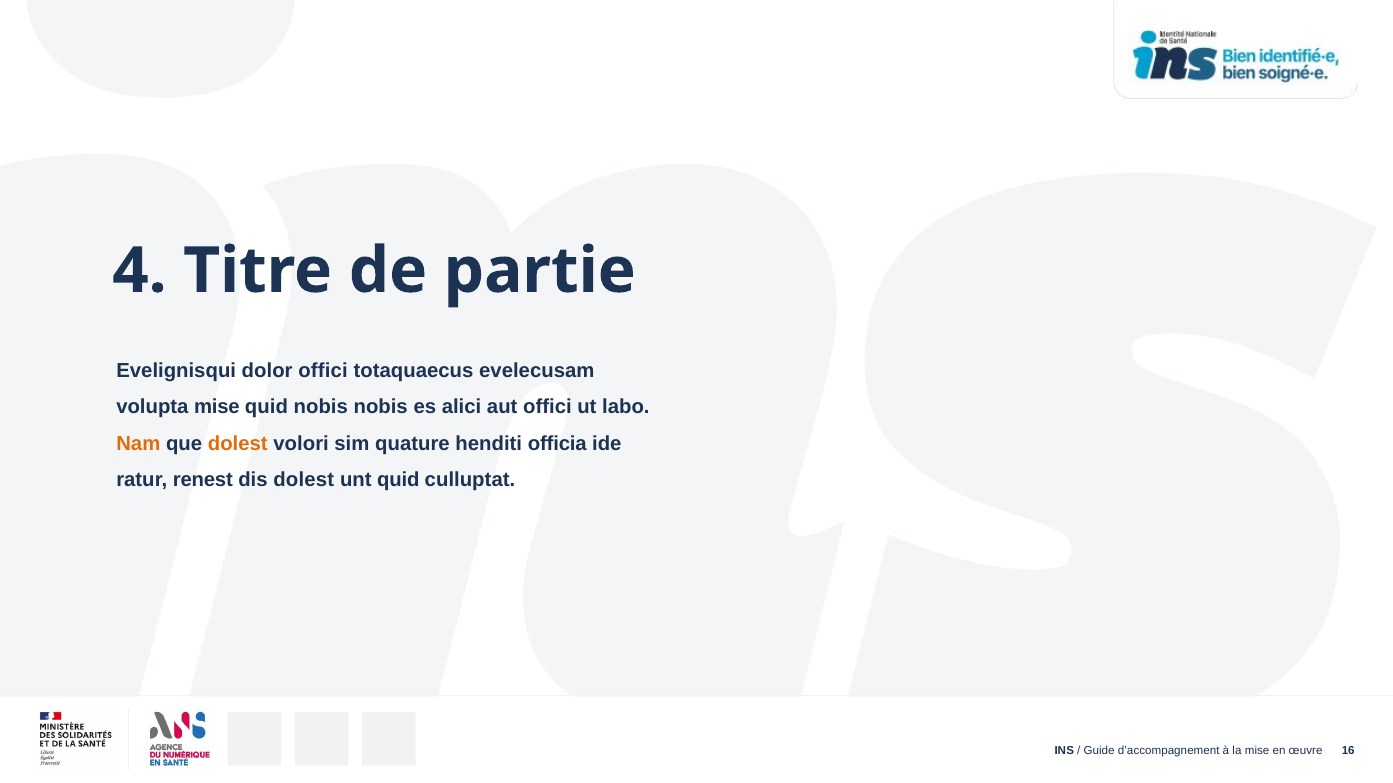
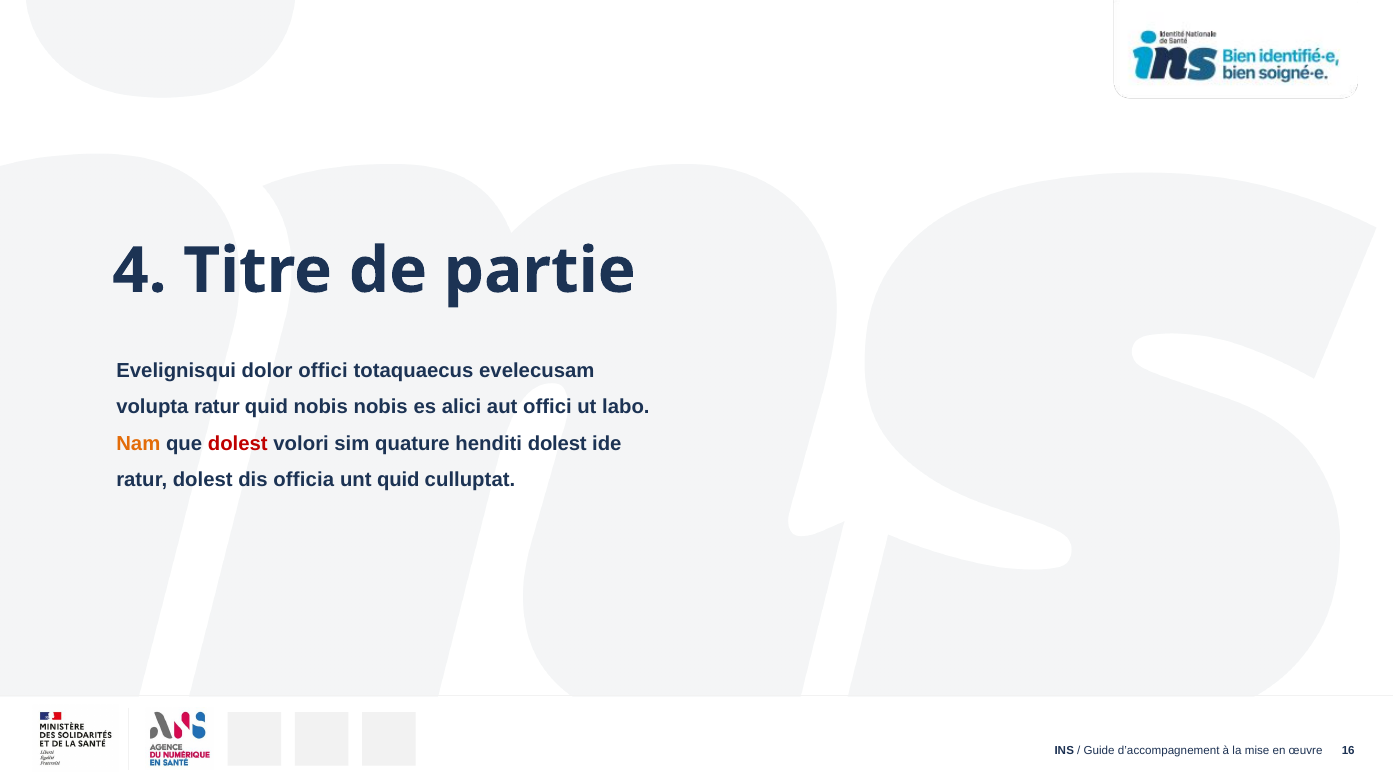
volupta mise: mise -> ratur
dolest at (238, 444) colour: orange -> red
henditi officia: officia -> dolest
ratur renest: renest -> dolest
dis dolest: dolest -> officia
